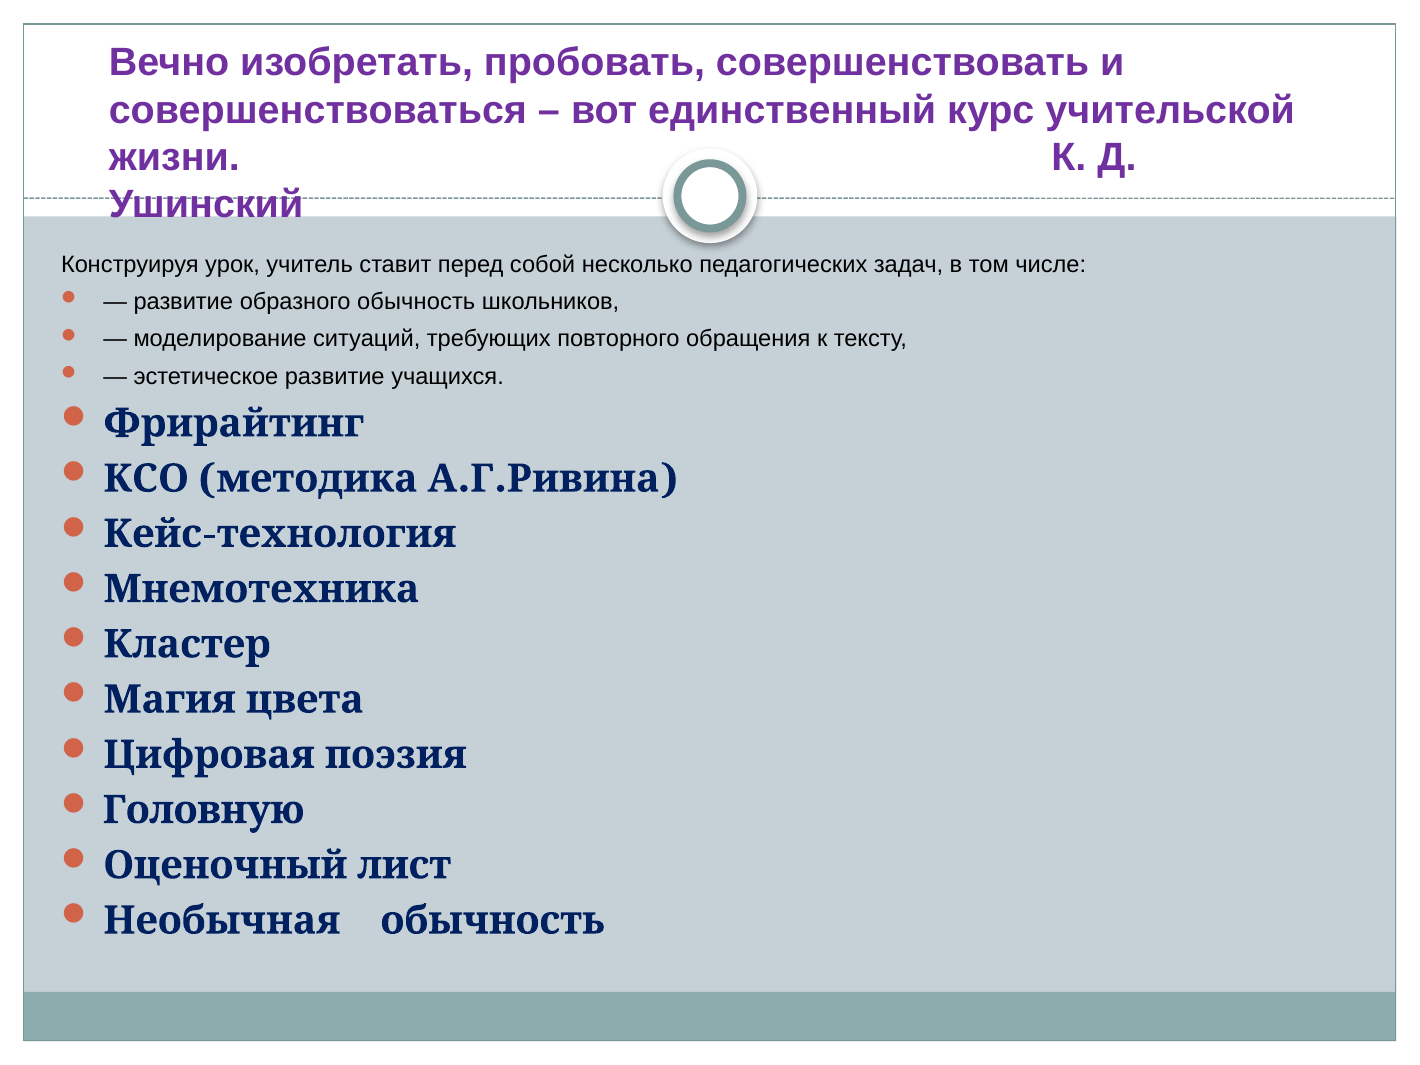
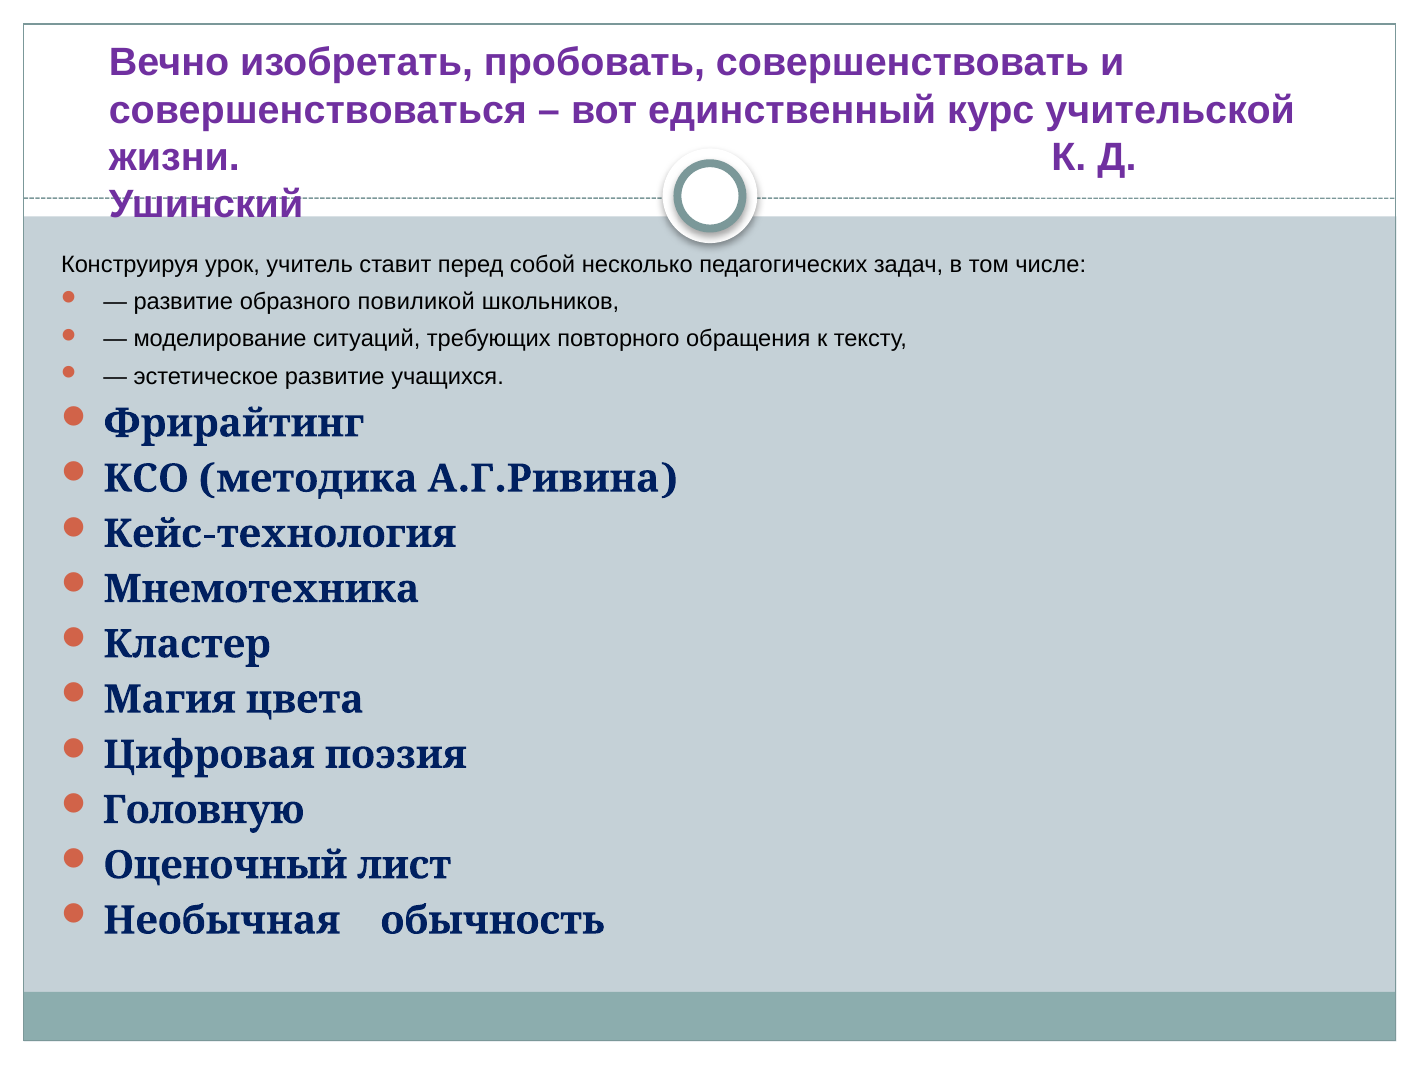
образного обычность: обычность -> повиликой
